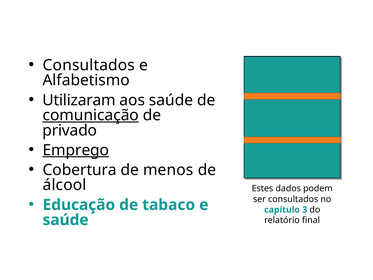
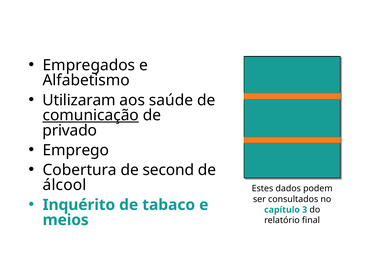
Consultados at (89, 65): Consultados -> Empregados
Emprego underline: present -> none
menos: menos -> second
Educação: Educação -> Inquérito
saúde at (66, 220): saúde -> meios
